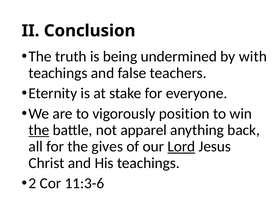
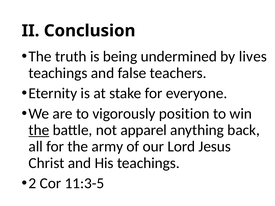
with: with -> lives
gives: gives -> army
Lord underline: present -> none
11:3-6: 11:3-6 -> 11:3-5
